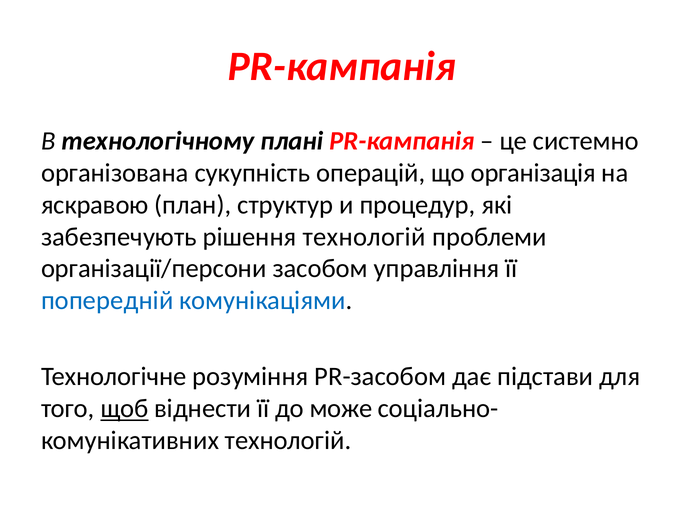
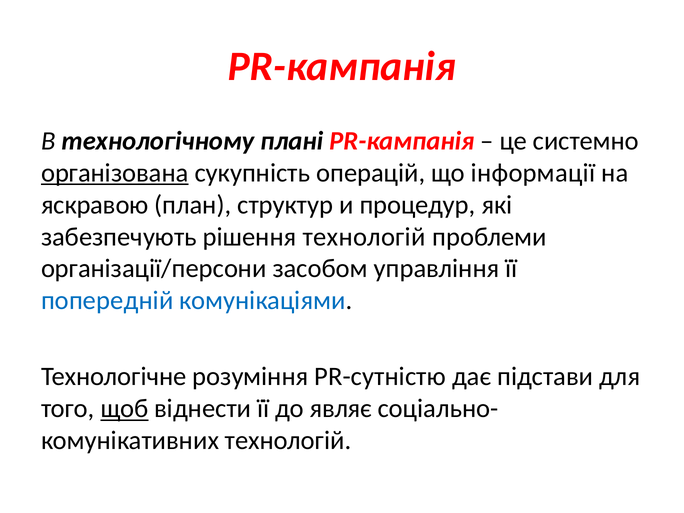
організована underline: none -> present
організація: організація -> інформації
PR-засобом: PR-засобом -> PR-сутністю
може: може -> являє
